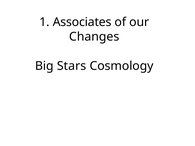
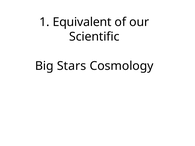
Associates: Associates -> Equivalent
Changes: Changes -> Scientific
